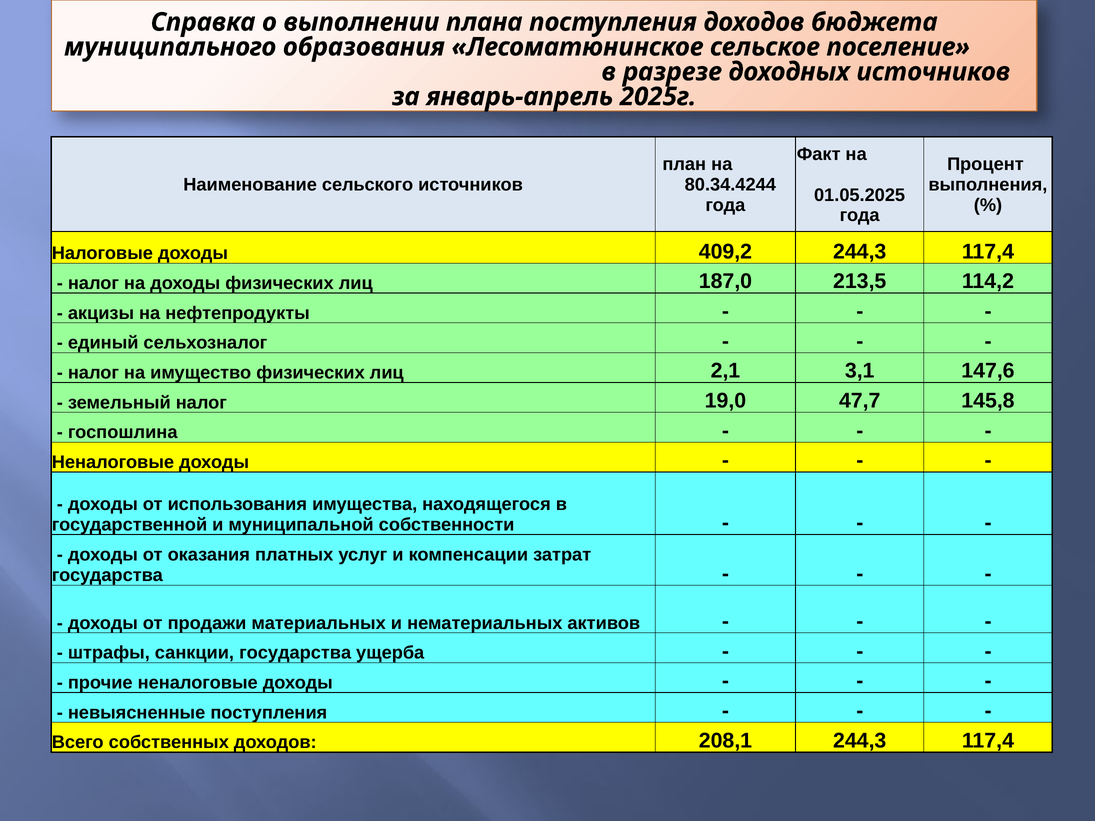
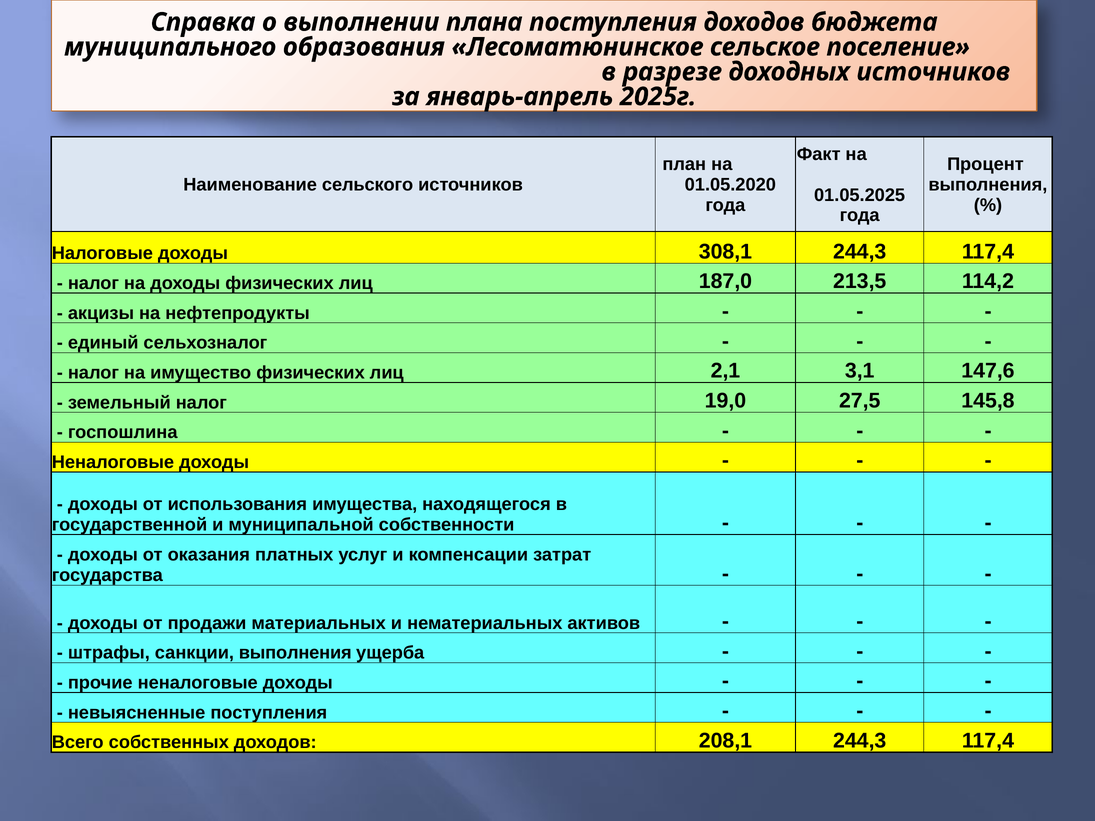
80.34.4244: 80.34.4244 -> 01.05.2020
409,2: 409,2 -> 308,1
47,7: 47,7 -> 27,5
санкции государства: государства -> выполнения
